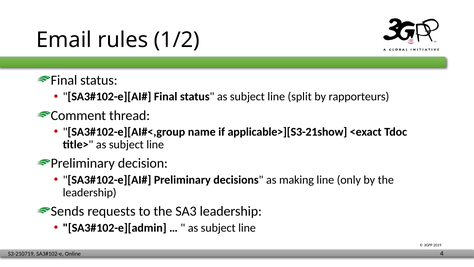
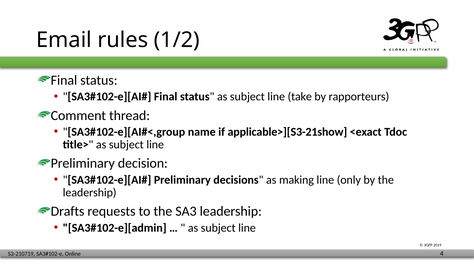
split: split -> take
Sends: Sends -> Drafts
